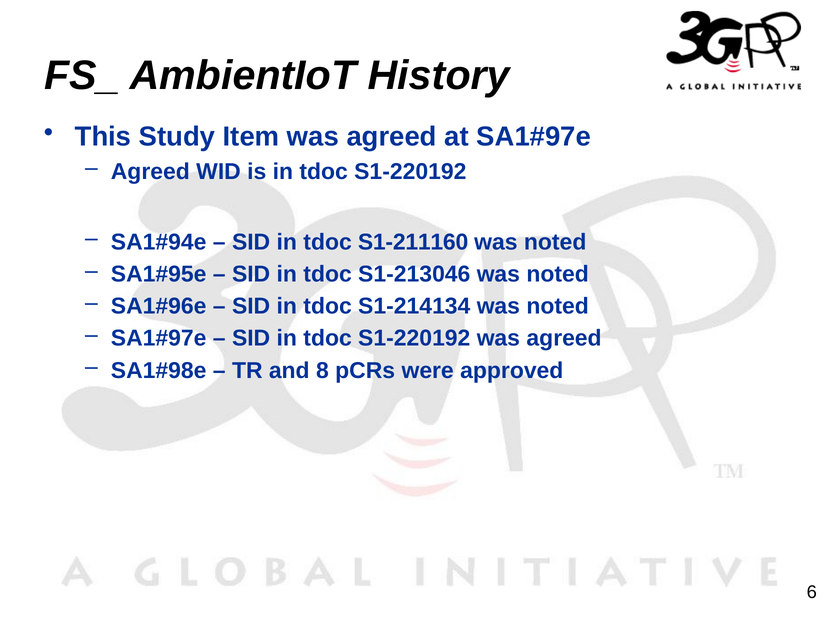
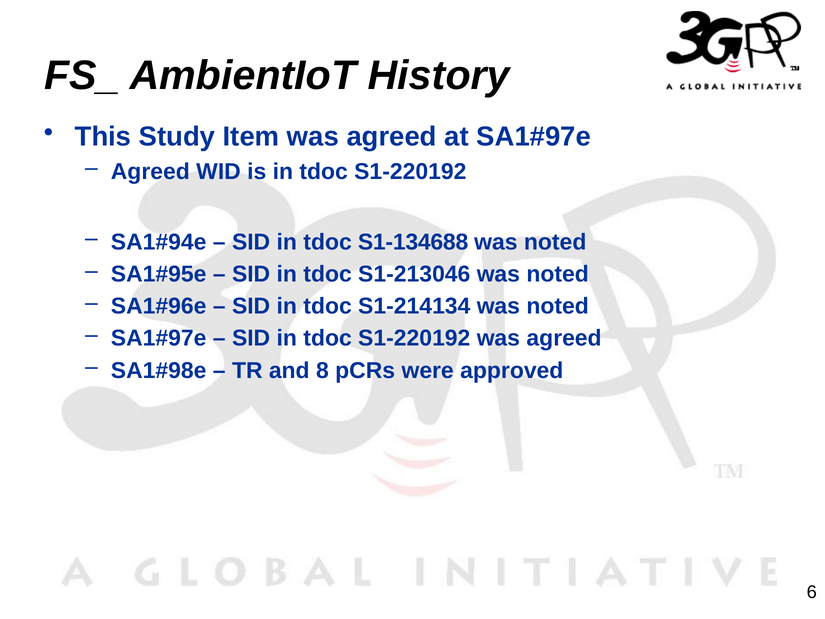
S1-211160: S1-211160 -> S1-134688
